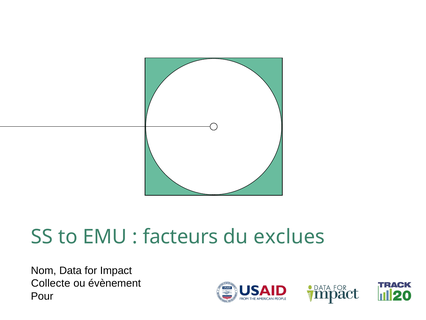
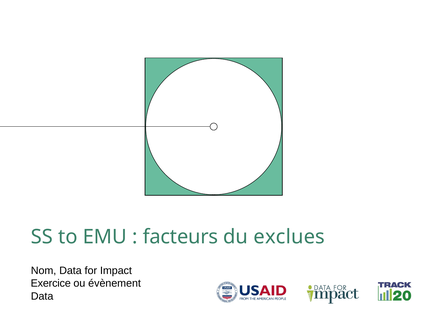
Collecte: Collecte -> Exercice
Pour at (42, 296): Pour -> Data
